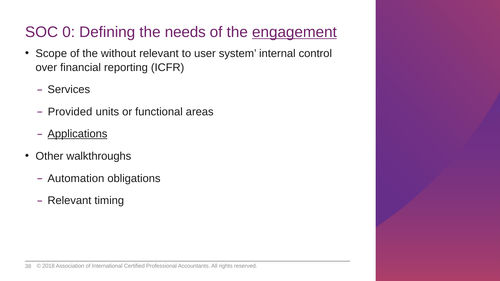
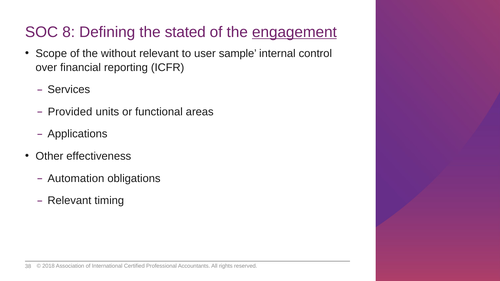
0: 0 -> 8
needs: needs -> stated
system: system -> sample
Applications underline: present -> none
walkthroughs: walkthroughs -> effectiveness
